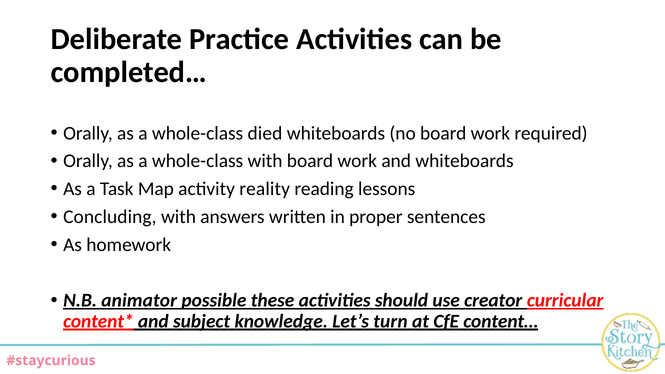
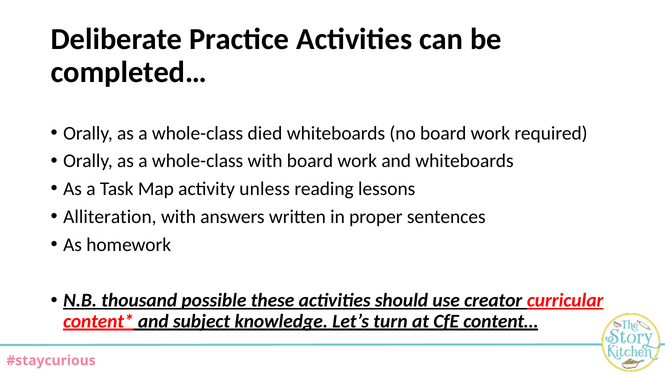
reality: reality -> unless
Concluding: Concluding -> Alliteration
animator: animator -> thousand
